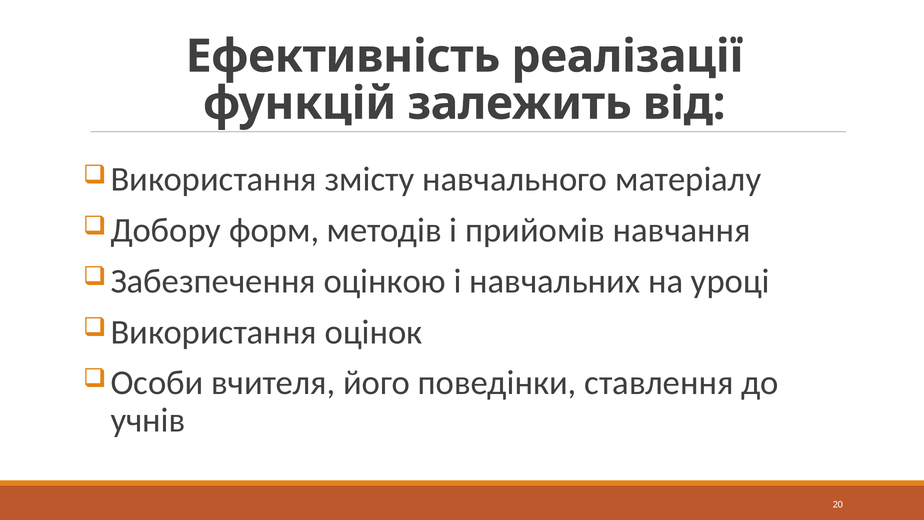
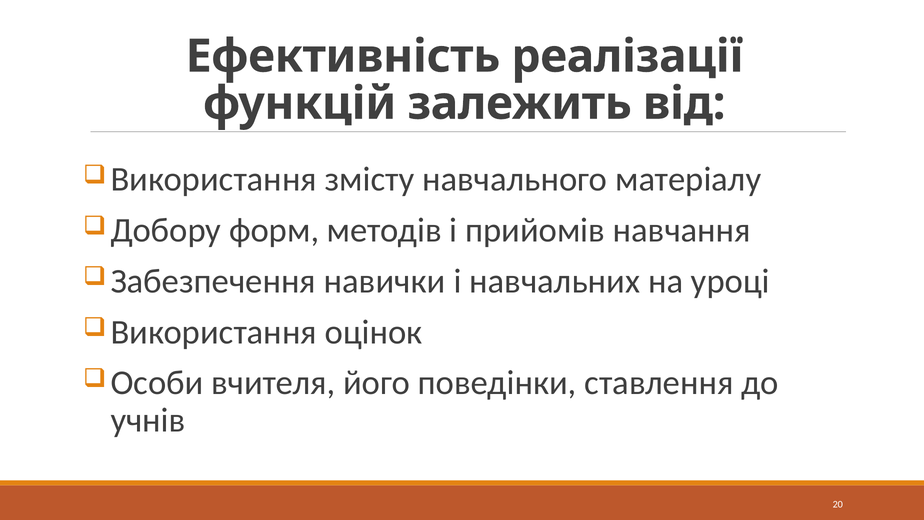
оцінкою: оцінкою -> навички
